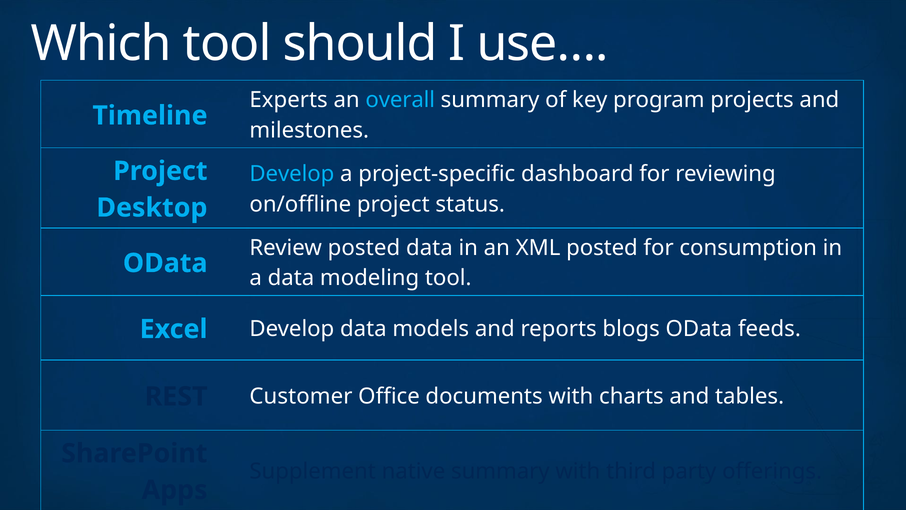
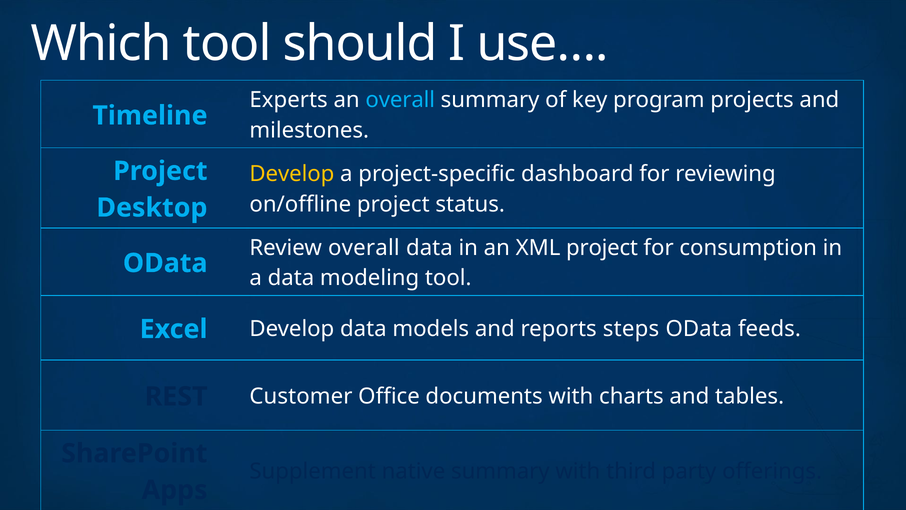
Develop at (292, 174) colour: light blue -> yellow
Review posted: posted -> overall
XML posted: posted -> project
blogs: blogs -> steps
